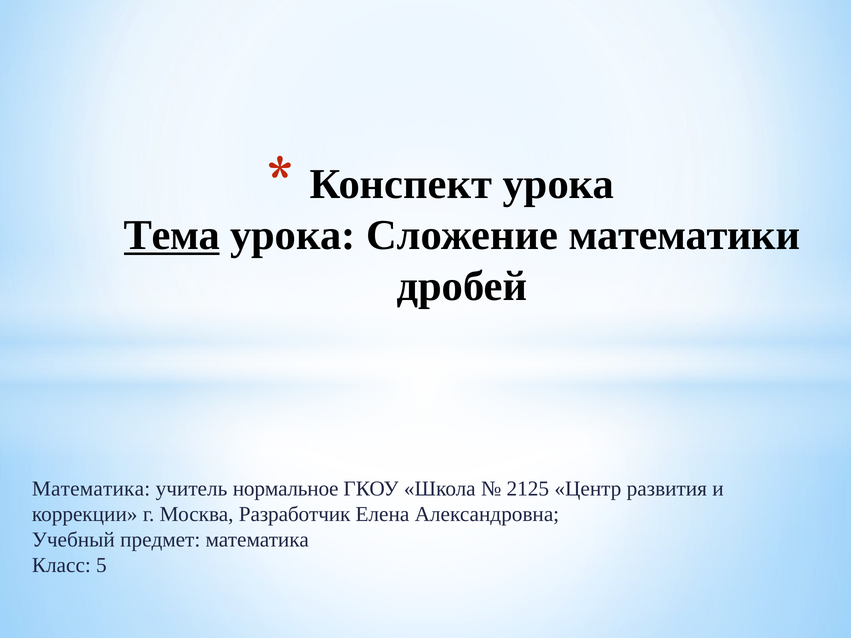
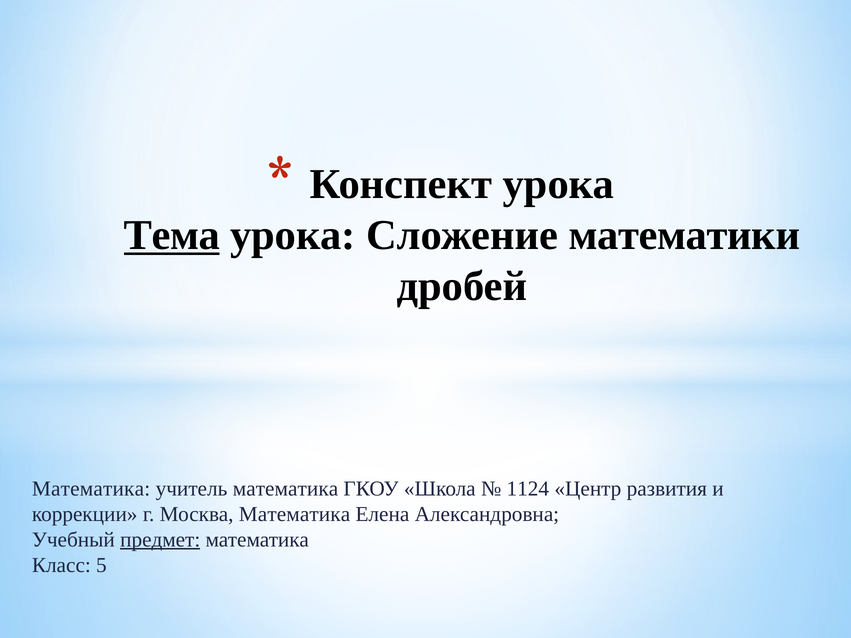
учитель нормальное: нормальное -> математика
2125: 2125 -> 1124
Москва Разработчик: Разработчик -> Математика
предмет underline: none -> present
